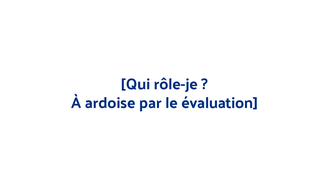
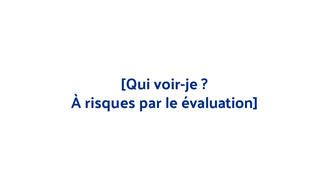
rôle-je: rôle-je -> voir-je
ardoise: ardoise -> risques
